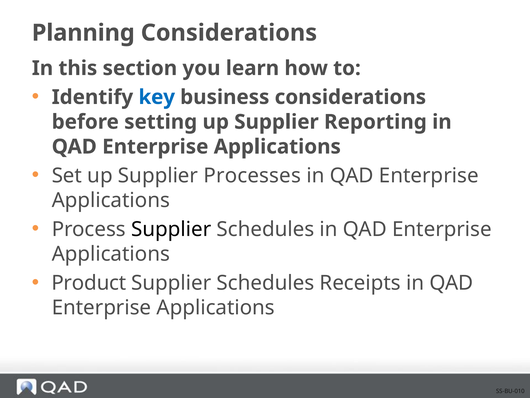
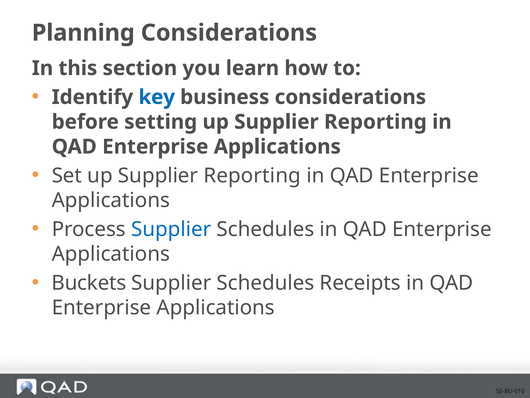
Set up Supplier Processes: Processes -> Reporting
Supplier at (171, 229) colour: black -> blue
Product: Product -> Buckets
